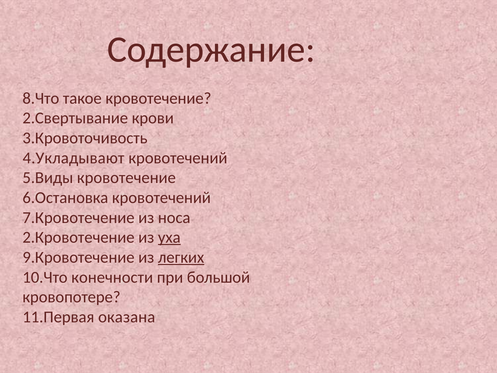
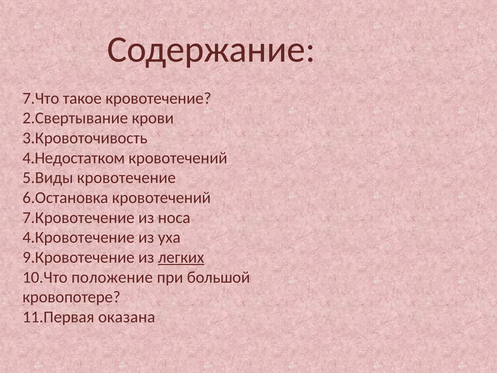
8.Что: 8.Что -> 7.Что
4.Укладывают: 4.Укладывают -> 4.Недостатком
2.Кровотечение: 2.Кровотечение -> 4.Кровотечение
уха underline: present -> none
конечности: конечности -> положение
